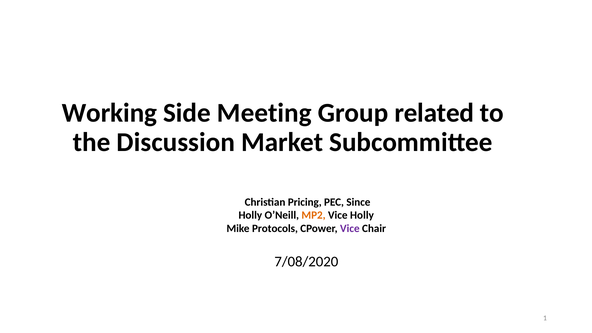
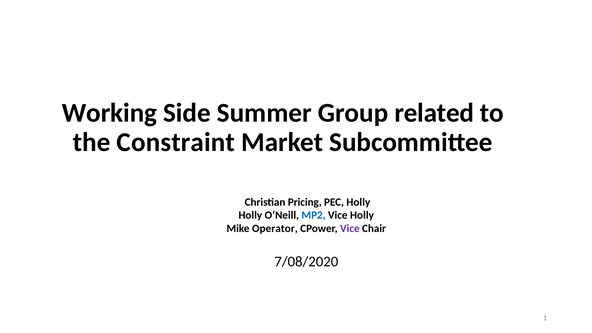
Meeting: Meeting -> Summer
Discussion: Discussion -> Constraint
PEC Since: Since -> Holly
MP2 colour: orange -> blue
Protocols: Protocols -> Operator
